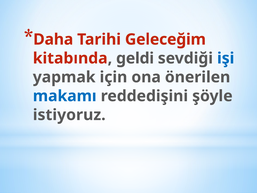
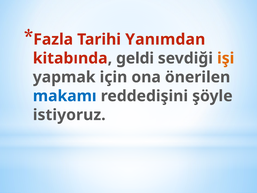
Daha: Daha -> Fazla
Geleceğim: Geleceğim -> Yanımdan
işi colour: blue -> orange
